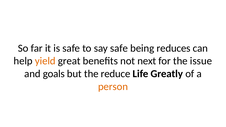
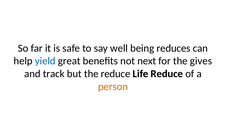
say safe: safe -> well
yield colour: orange -> blue
issue: issue -> gives
goals: goals -> track
Life Greatly: Greatly -> Reduce
